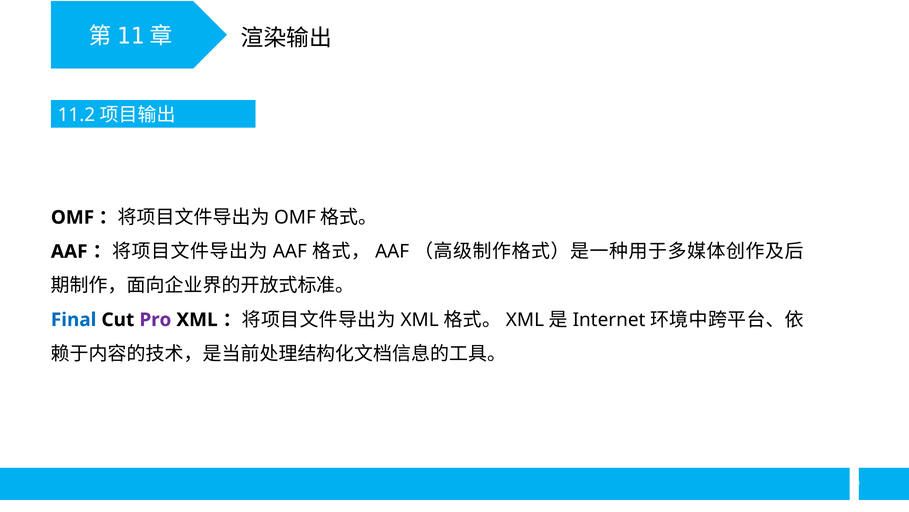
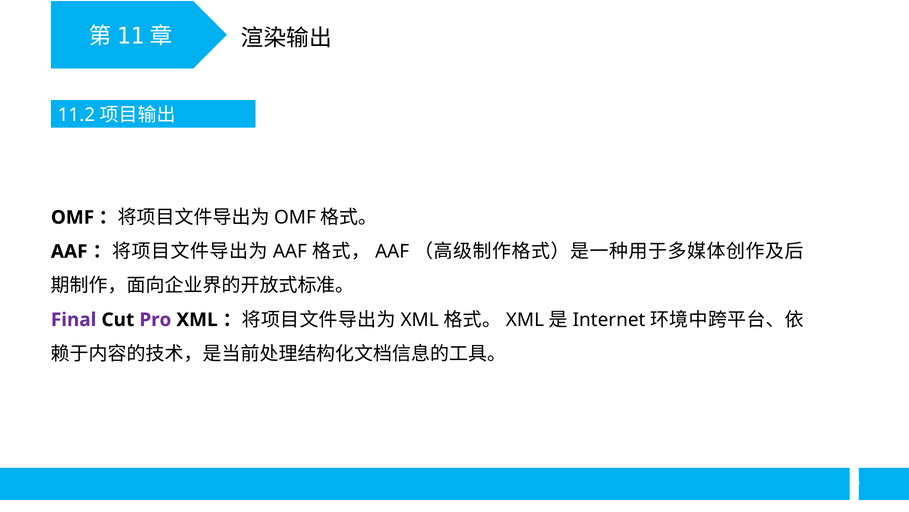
Final colour: blue -> purple
